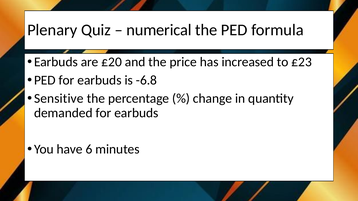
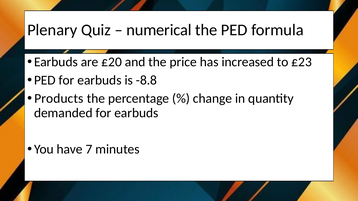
-6.8: -6.8 -> -8.8
Sensitive: Sensitive -> Products
6: 6 -> 7
